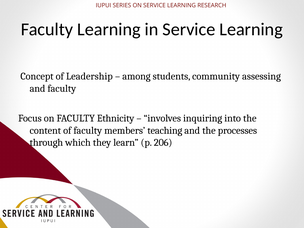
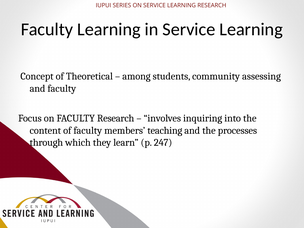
Leadership: Leadership -> Theoretical
FACULTY Ethnicity: Ethnicity -> Research
206: 206 -> 247
